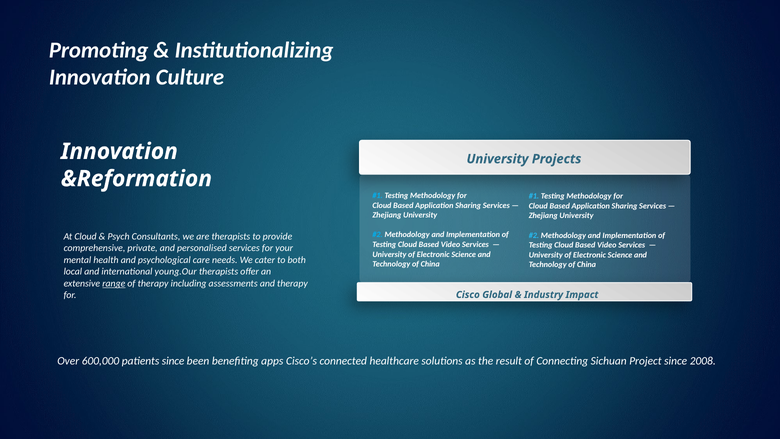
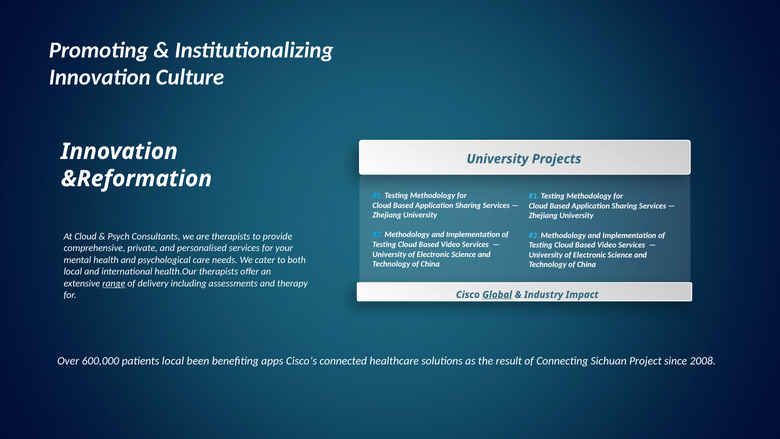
young.Our: young.Our -> health.Our
of therapy: therapy -> delivery
Global underline: none -> present
patients since: since -> local
